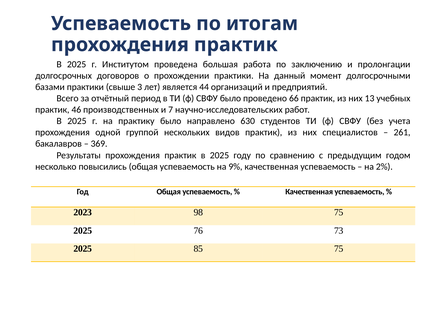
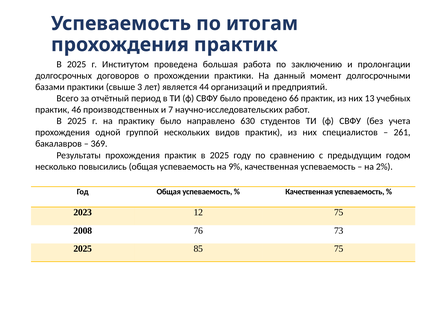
98: 98 -> 12
2025 at (83, 230): 2025 -> 2008
